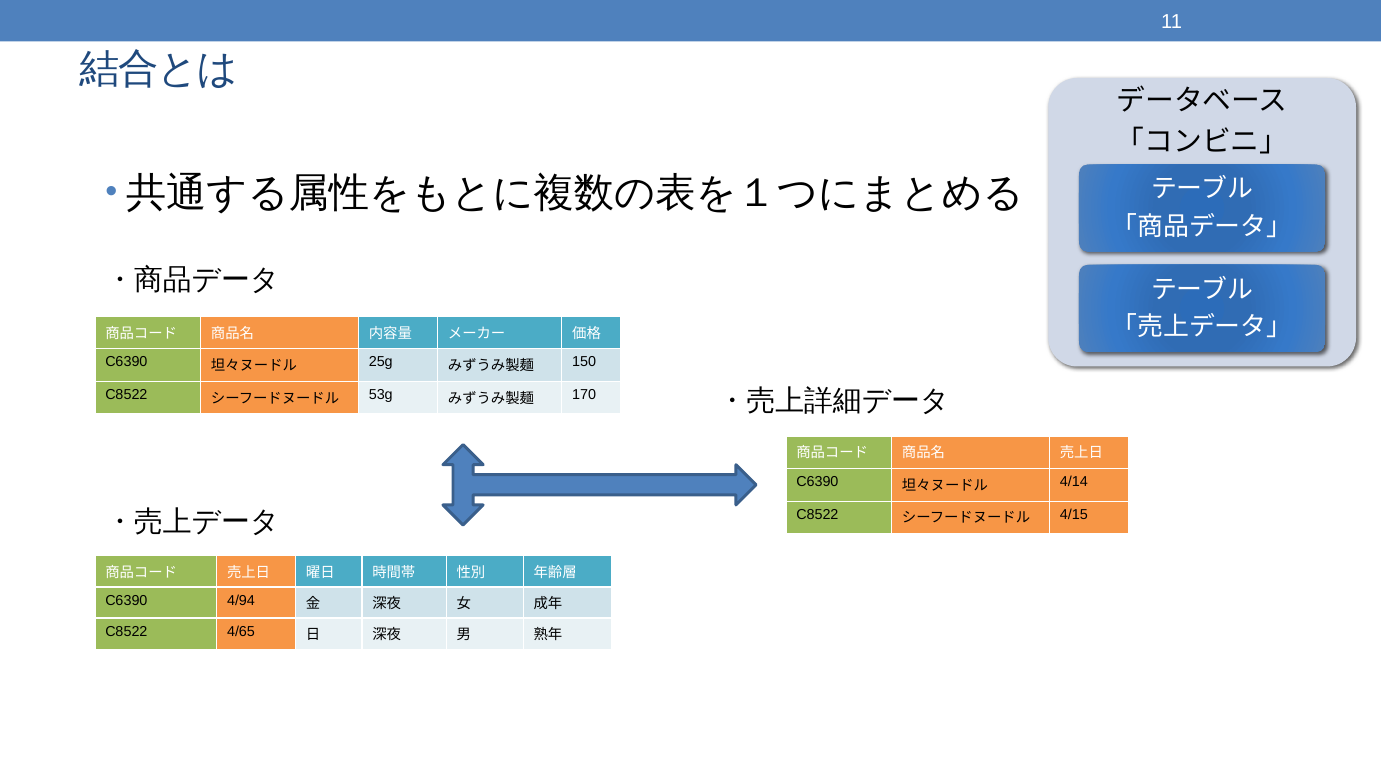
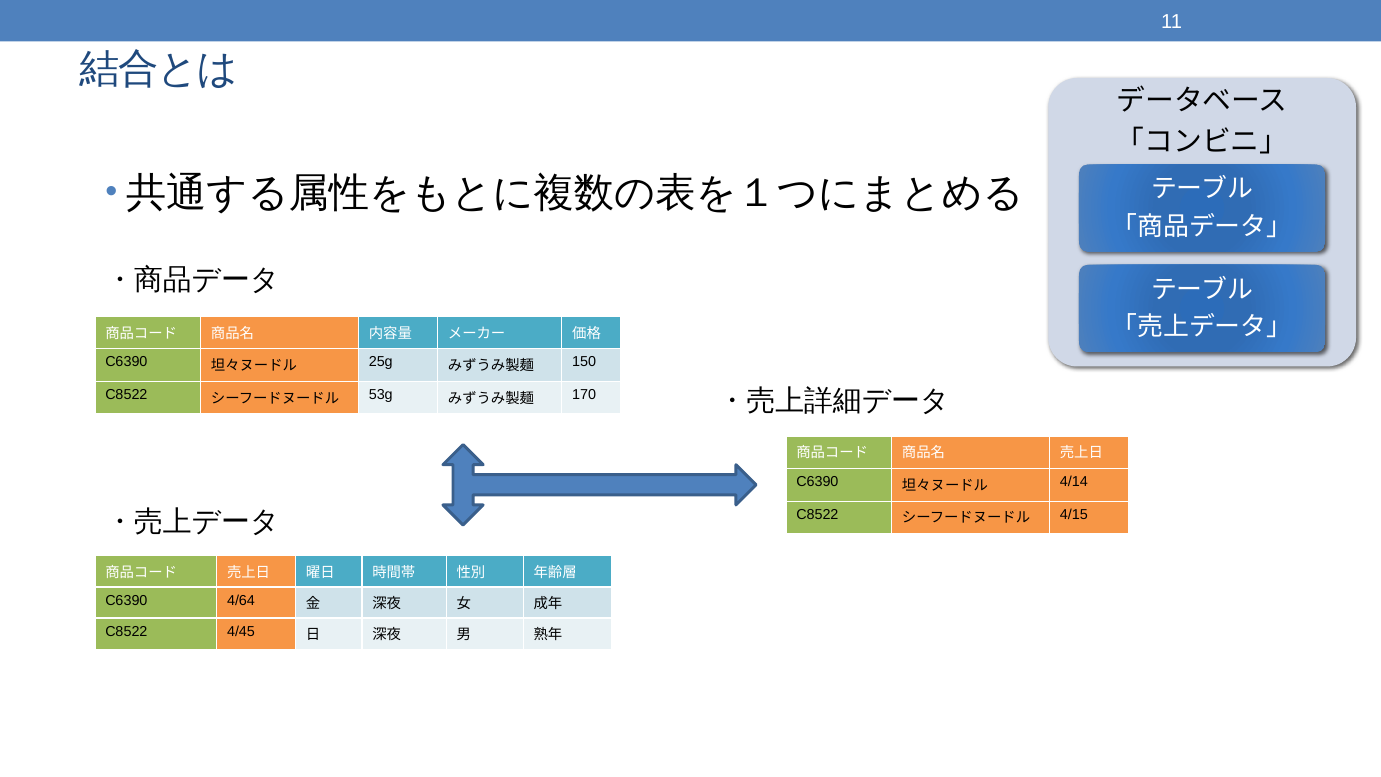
4/94: 4/94 -> 4/64
4/65: 4/65 -> 4/45
